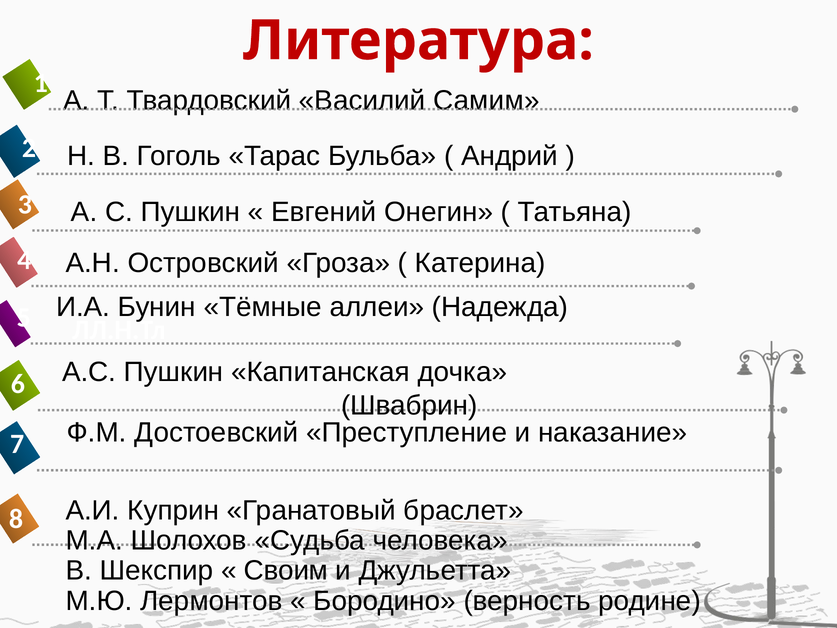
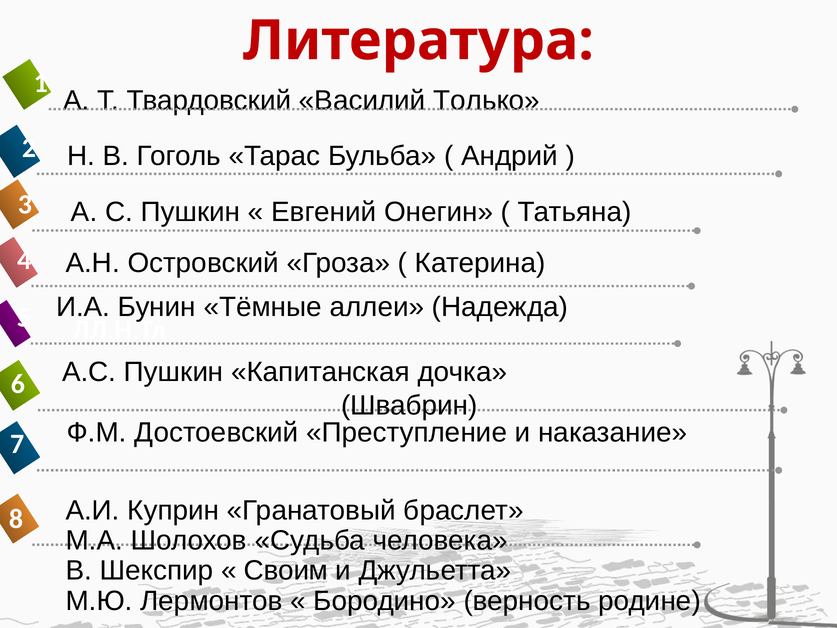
Самим: Самим -> Только
